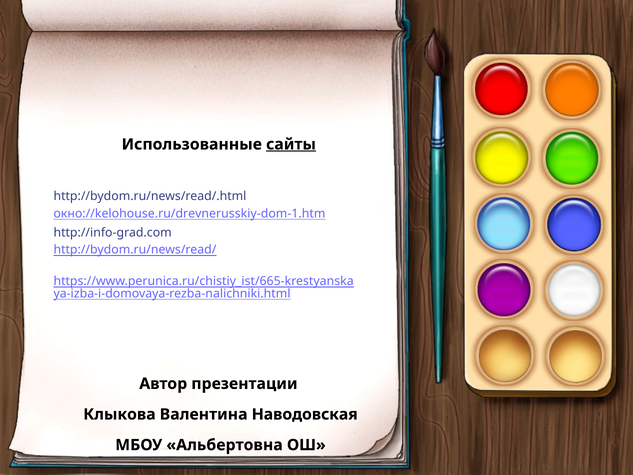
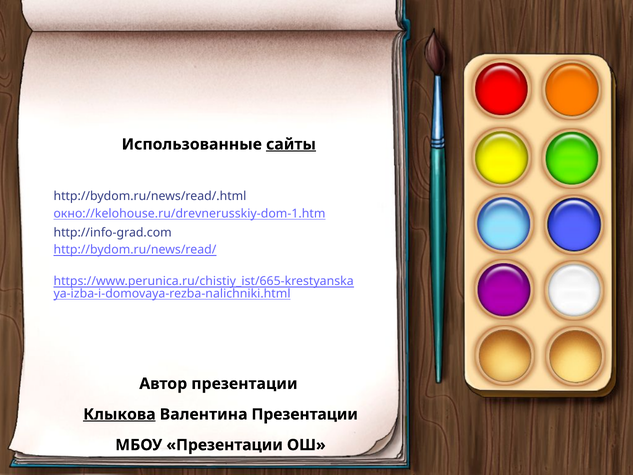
Клыкова underline: none -> present
Валентина Наводовская: Наводовская -> Презентации
МБОУ Альбертовна: Альбертовна -> Презентации
